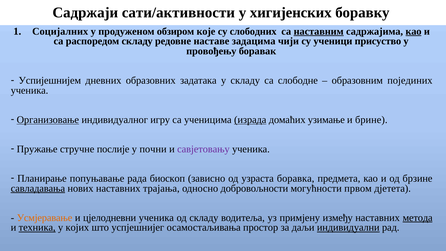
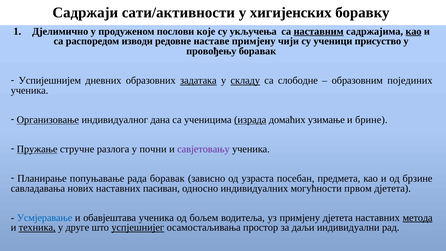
Социјалних: Социјалних -> Дјелимично
обзиром: обзиром -> послови
слободних: слободних -> укључења
распоредом складу: складу -> изводи
наставе задацима: задацима -> примјену
задатака underline: none -> present
складу at (245, 80) underline: none -> present
игру: игру -> дана
Пружање underline: none -> present
послије: послије -> разлога
рада биоскоп: биоскоп -> боравак
боравка: боравка -> посебан
савладавања underline: present -> none
трајања: трајања -> пасиван
добровољности: добровољности -> индивидуалних
Усмјеравање colour: orange -> blue
цјелодневни: цјелодневни -> обавјештава
од складу: складу -> бољем
примјену између: између -> дјетета
којих: којих -> друге
успјешнијег underline: none -> present
индивидуални underline: present -> none
